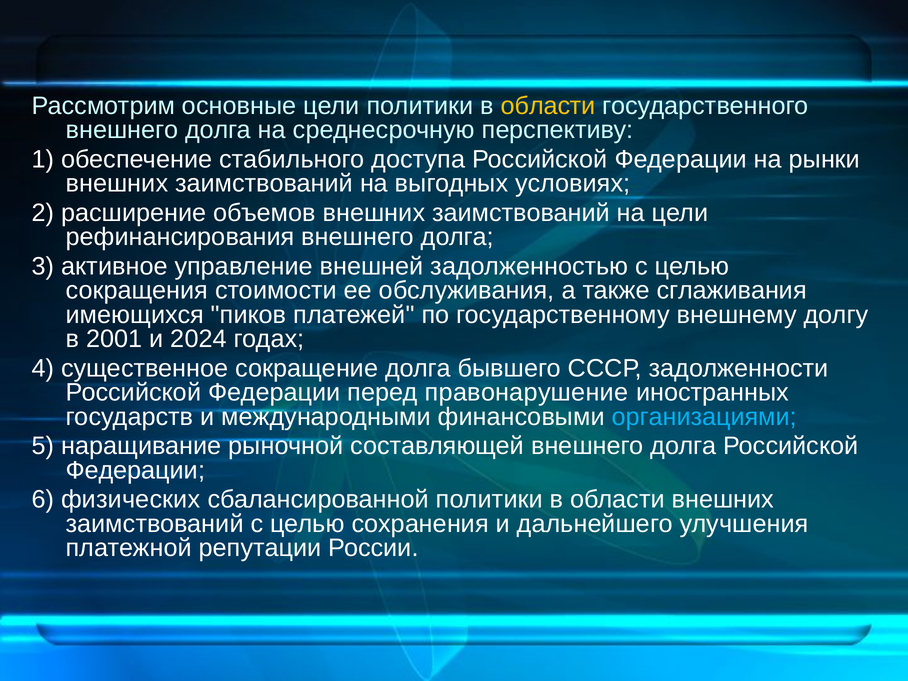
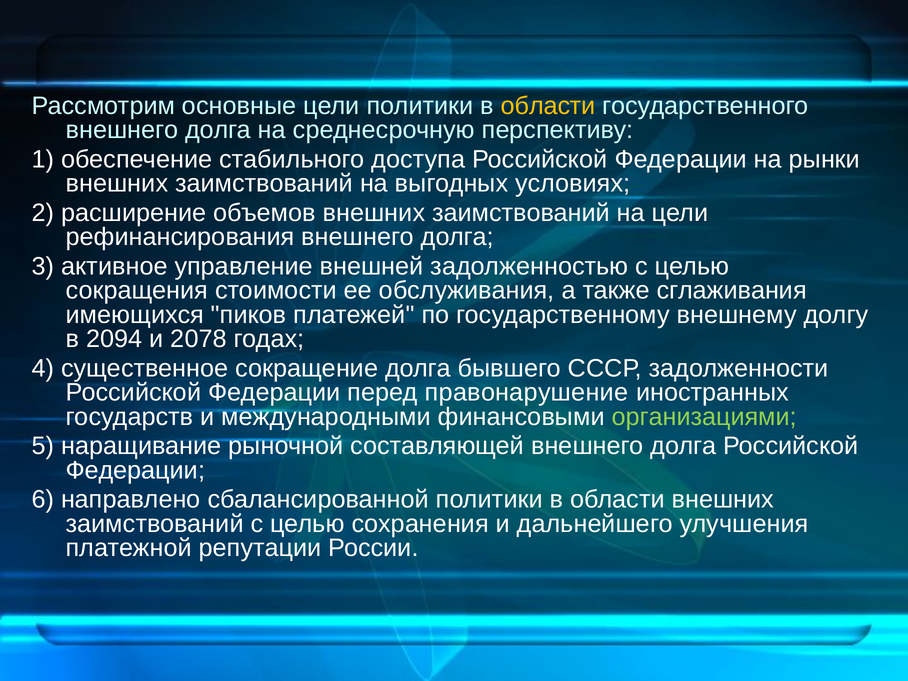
2001: 2001 -> 2094
2024: 2024 -> 2078
организациями colour: light blue -> light green
физических: физических -> направлено
